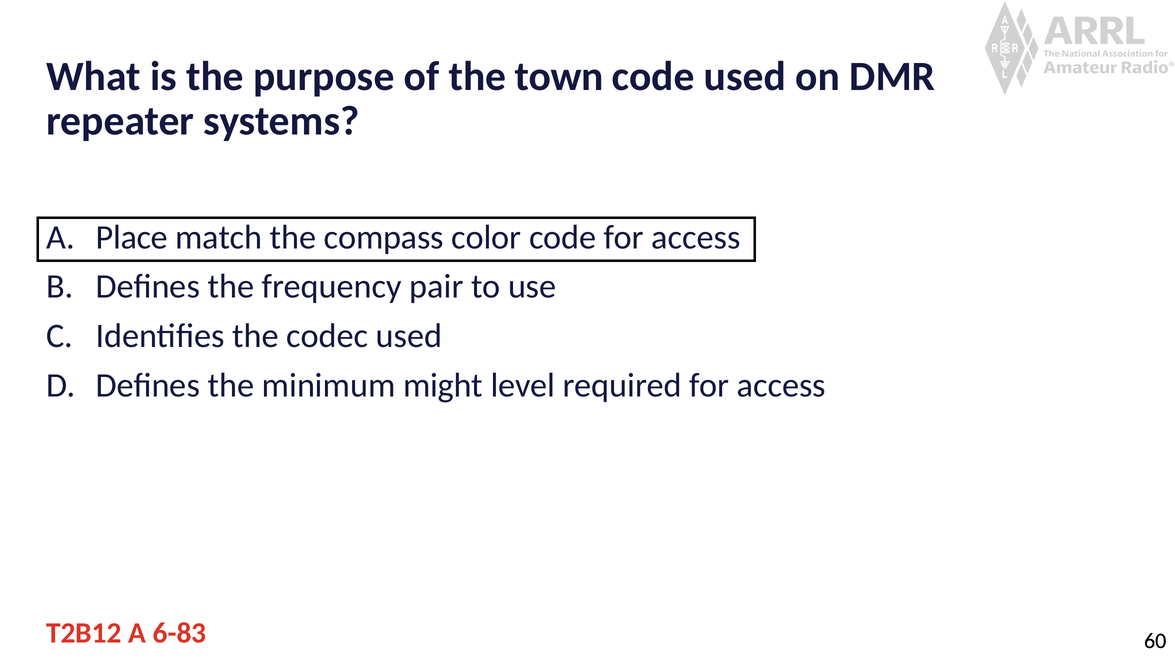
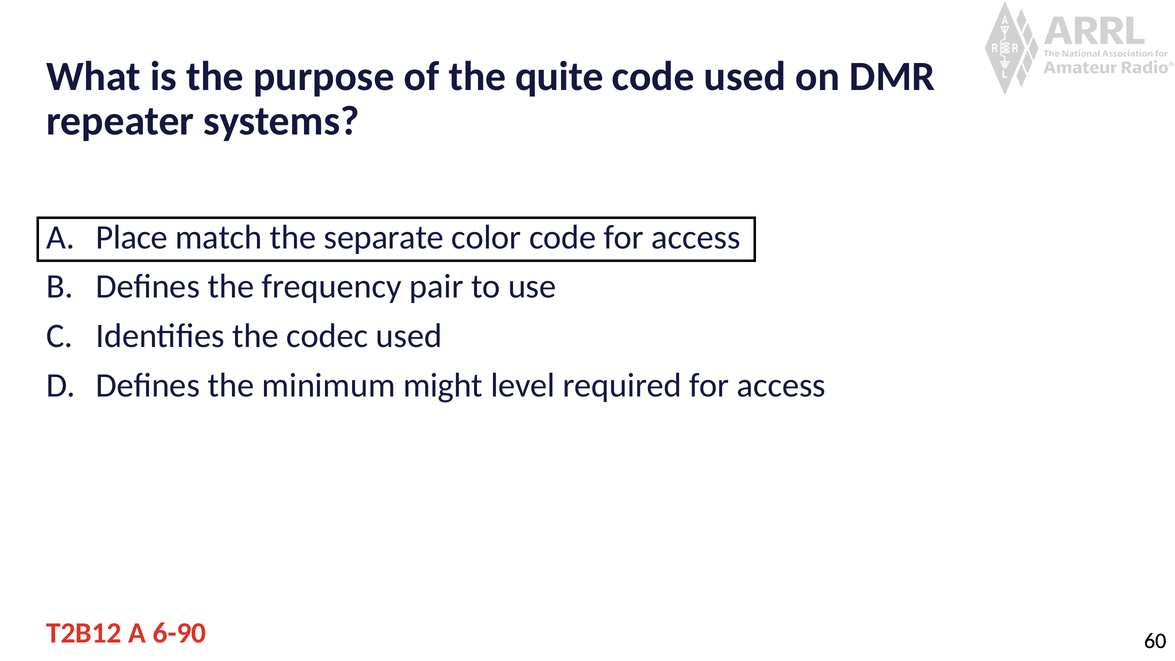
town: town -> quite
compass: compass -> separate
6-83: 6-83 -> 6-90
